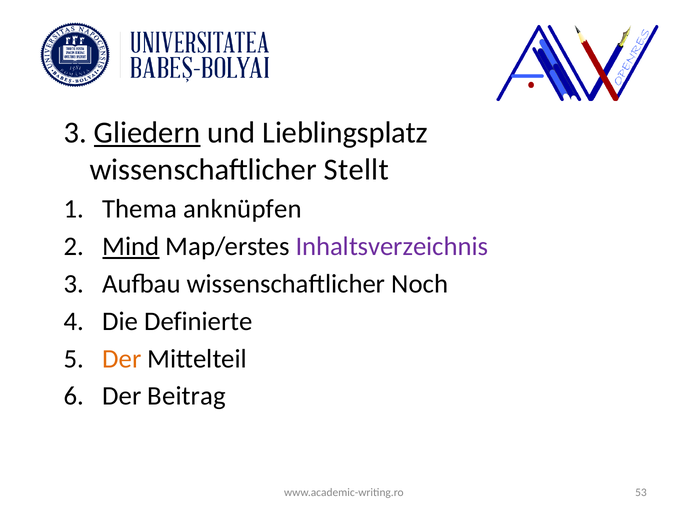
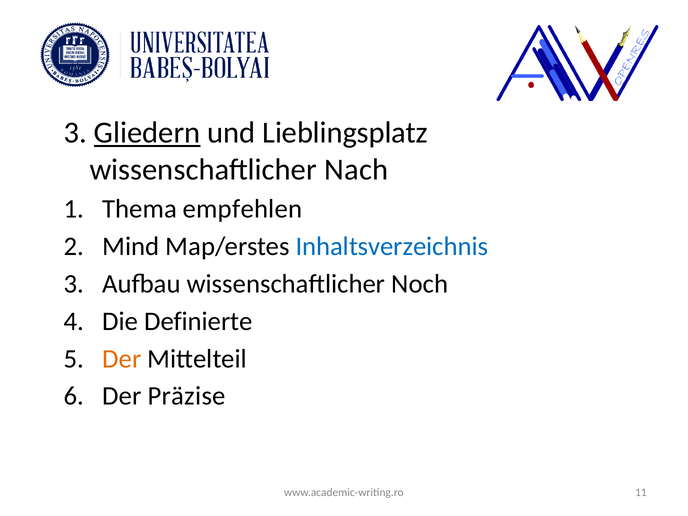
Stellt: Stellt -> Nach
anknüpfen: anknüpfen -> empfehlen
Mind underline: present -> none
Inhaltsverzeichnis colour: purple -> blue
Beitrag: Beitrag -> Präzise
53: 53 -> 11
